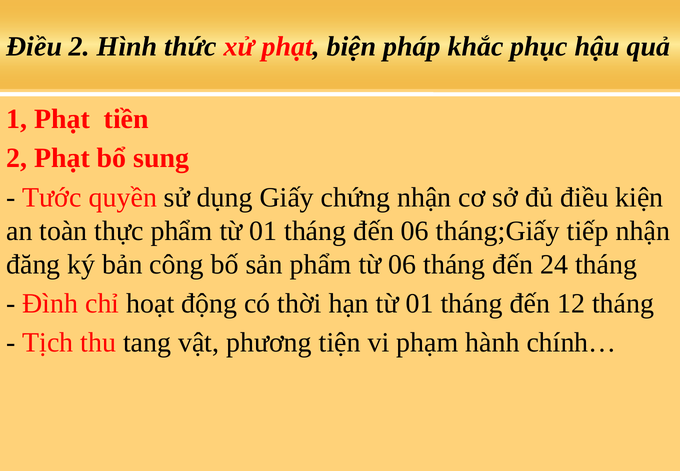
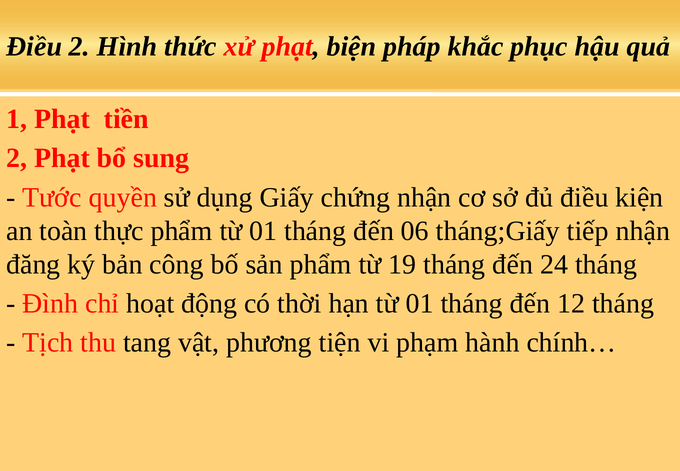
từ 06: 06 -> 19
